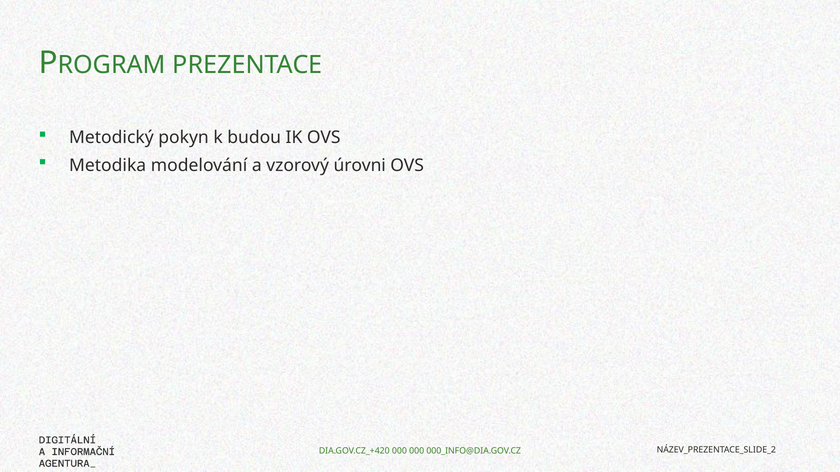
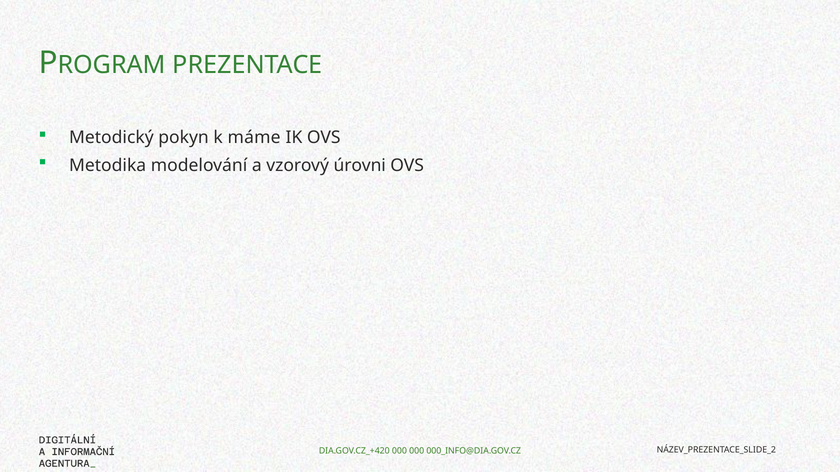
budou: budou -> máme
